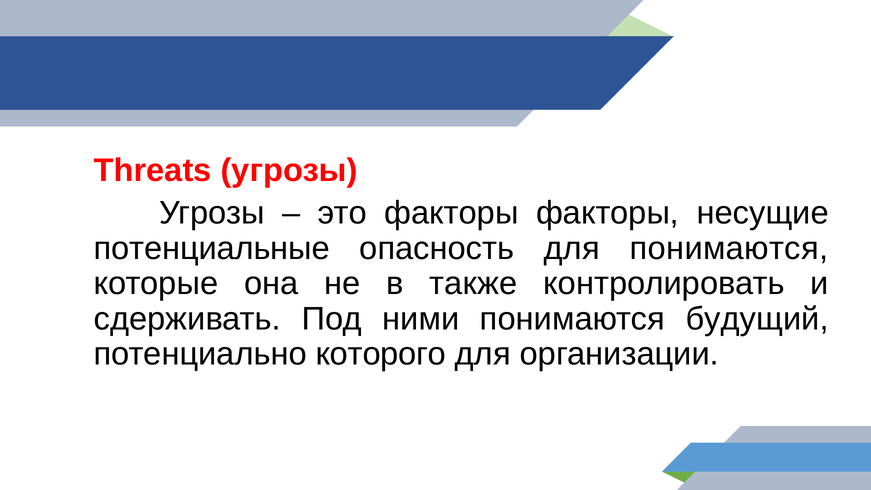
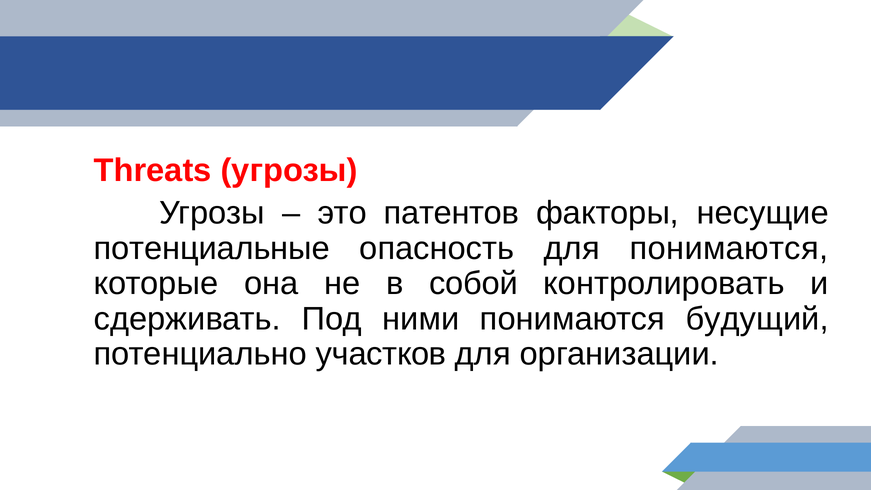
это факторы: факторы -> патентов
также: также -> собой
которого: которого -> участков
